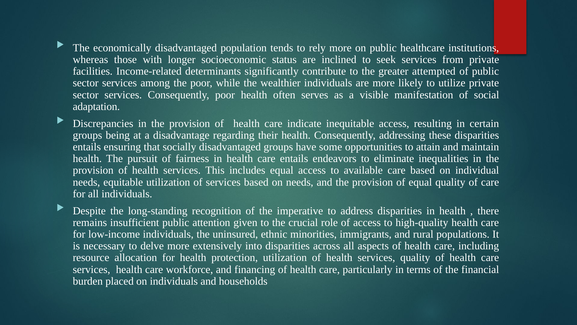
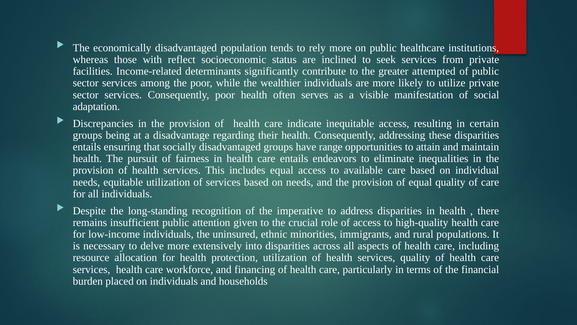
longer: longer -> reflect
some: some -> range
